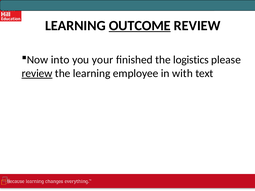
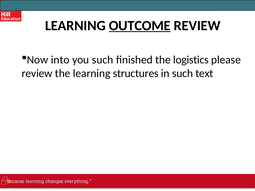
you your: your -> such
review at (37, 73) underline: present -> none
employee: employee -> structures
in with: with -> such
